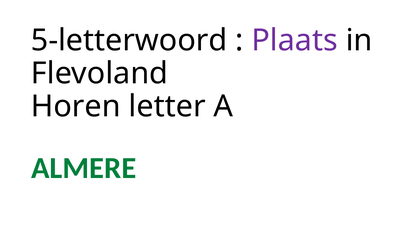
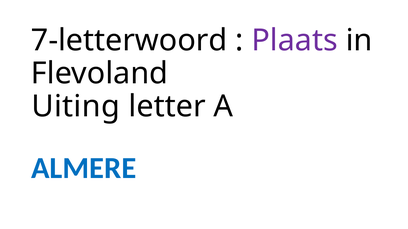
5-letterwoord: 5-letterwoord -> 7-letterwoord
Horen: Horen -> Uiting
ALMERE colour: green -> blue
